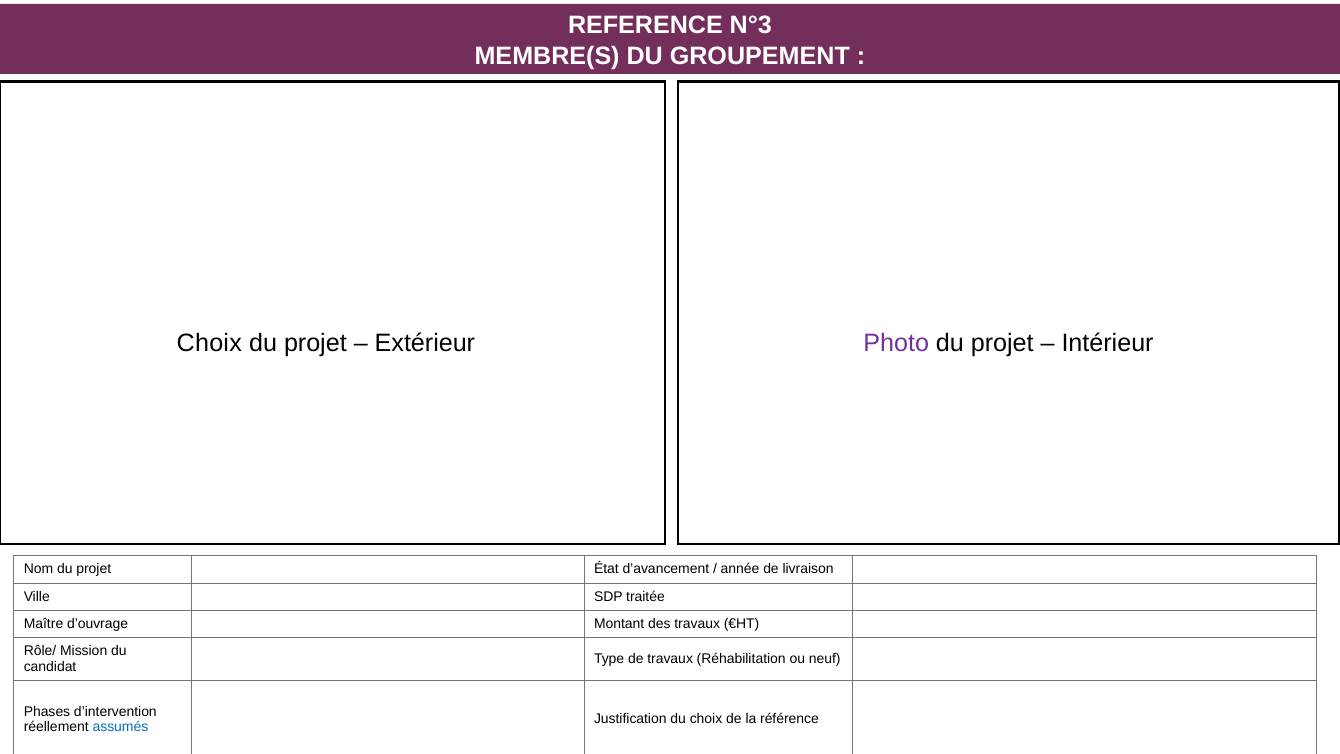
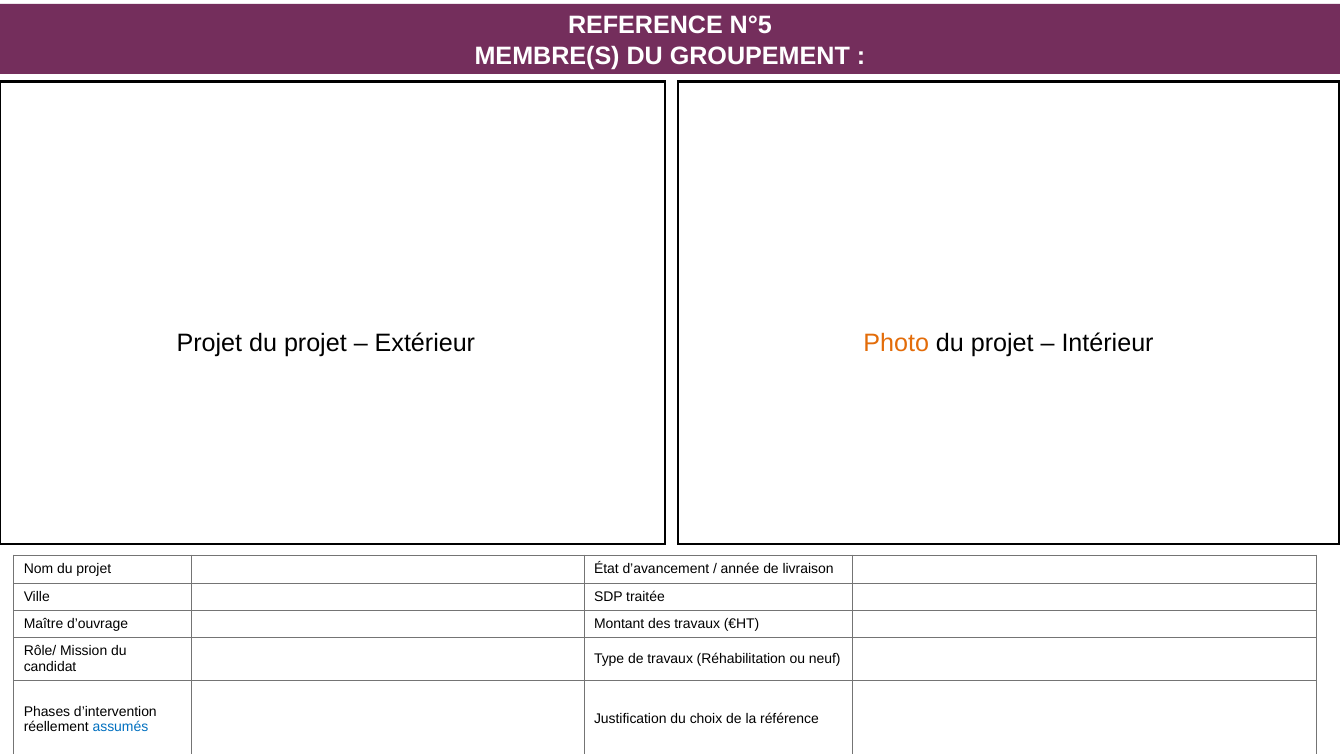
N°3: N°3 -> N°5
Choix at (209, 343): Choix -> Projet
Photo colour: purple -> orange
